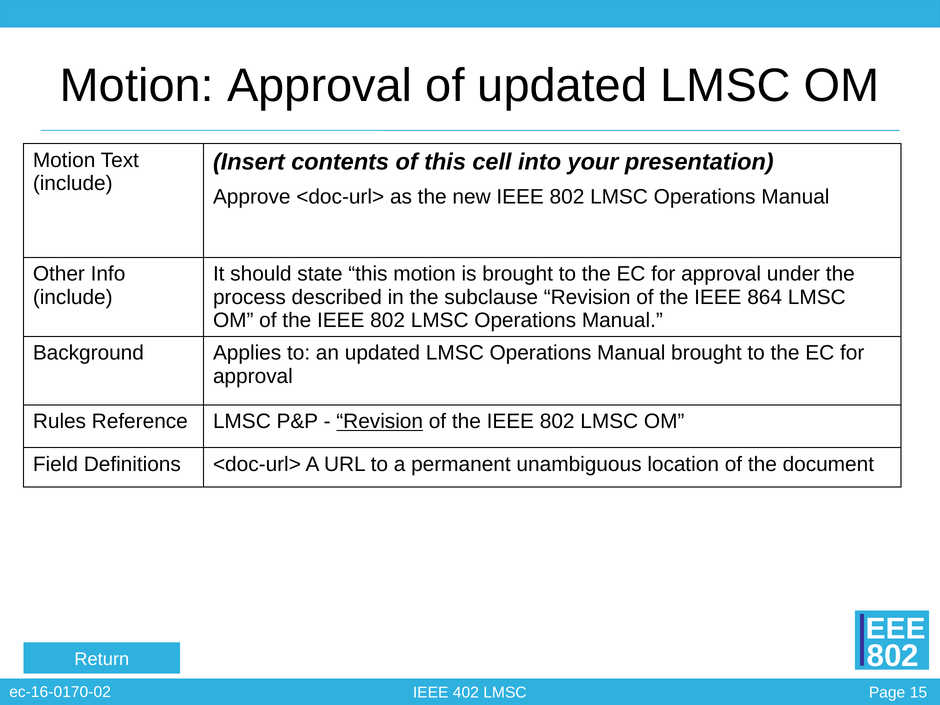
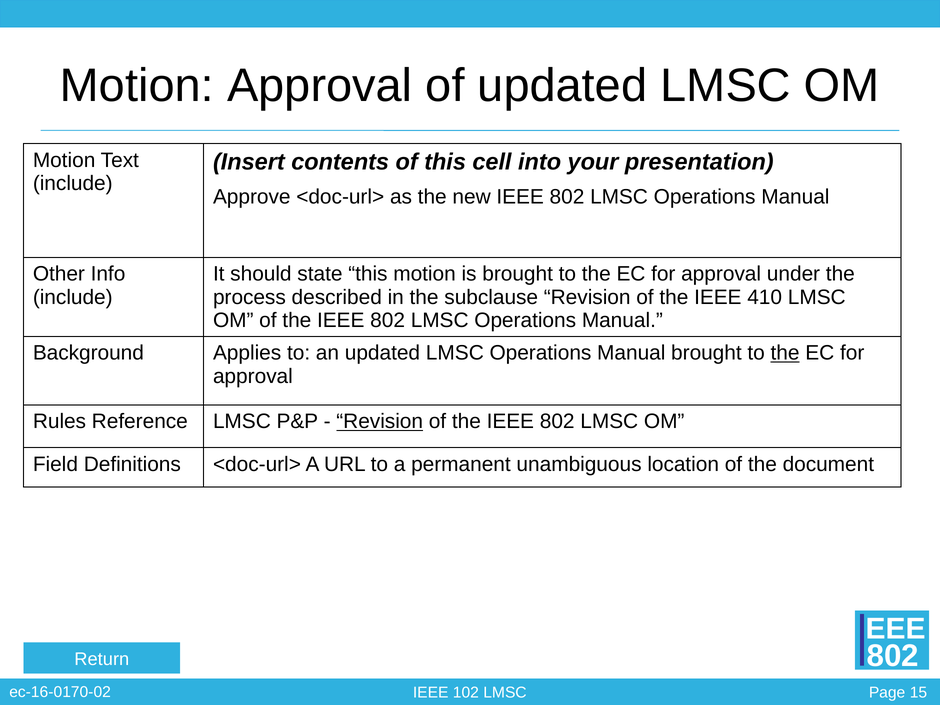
864: 864 -> 410
the at (785, 353) underline: none -> present
402: 402 -> 102
